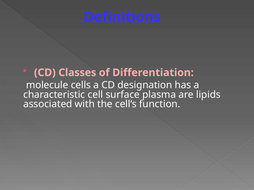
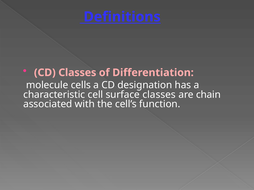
surface plasma: plasma -> classes
lipids: lipids -> chain
